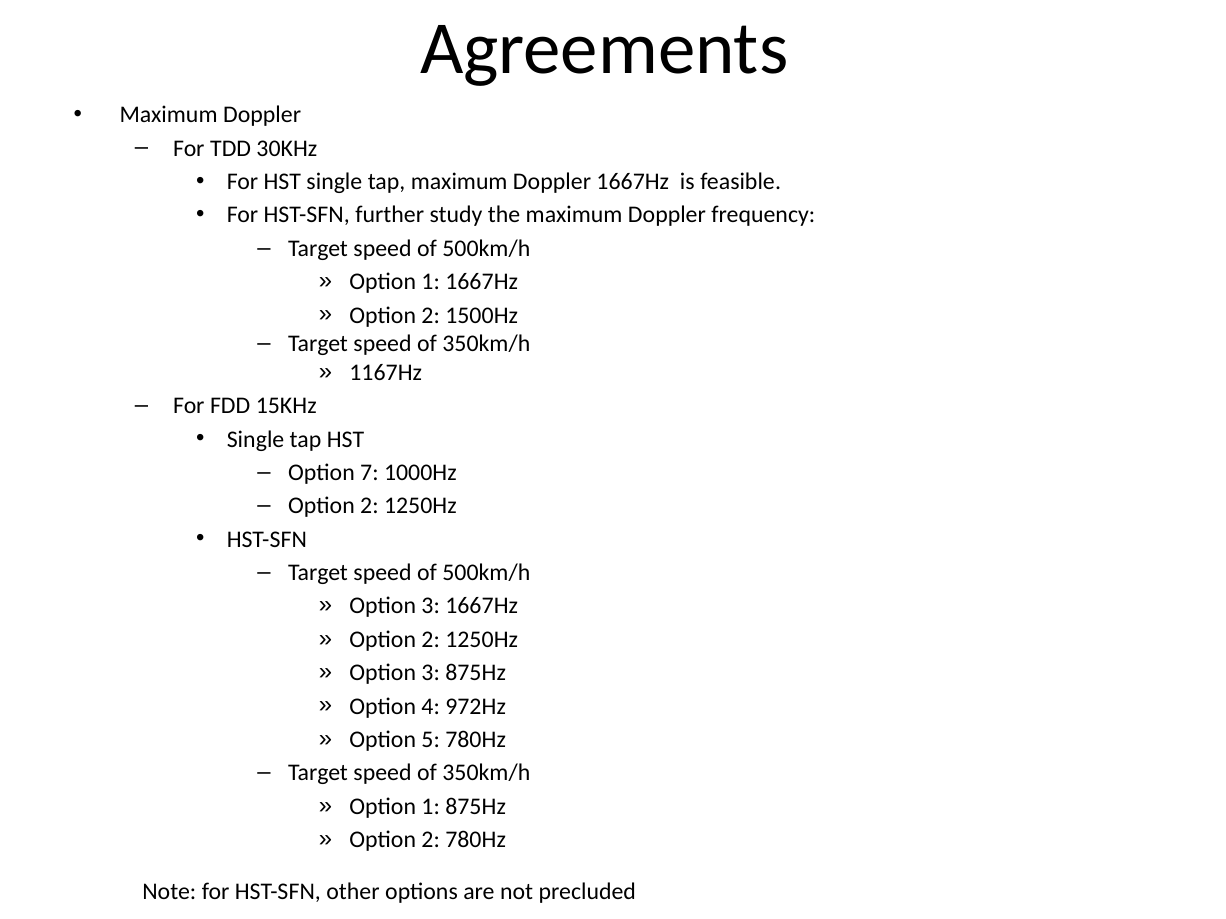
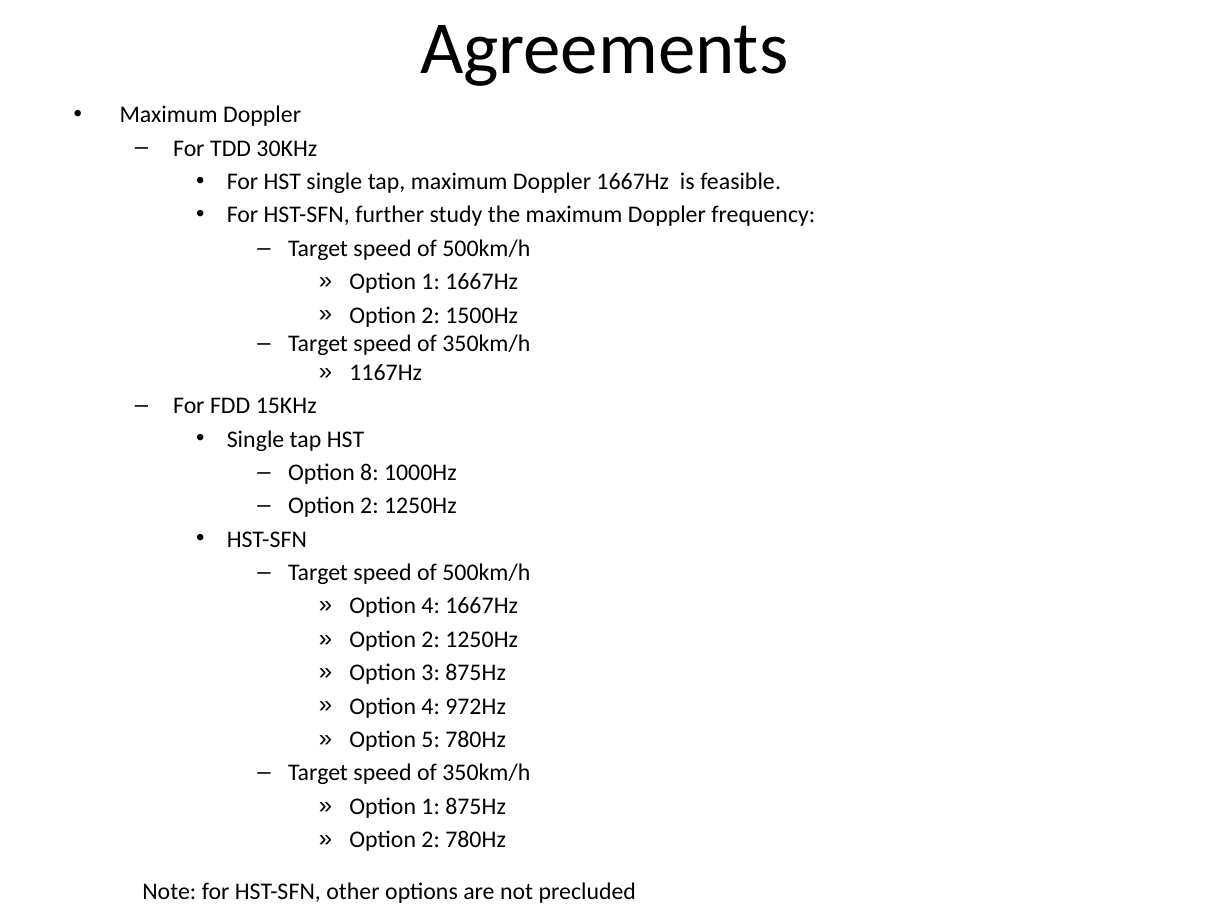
7: 7 -> 8
3 at (431, 606): 3 -> 4
